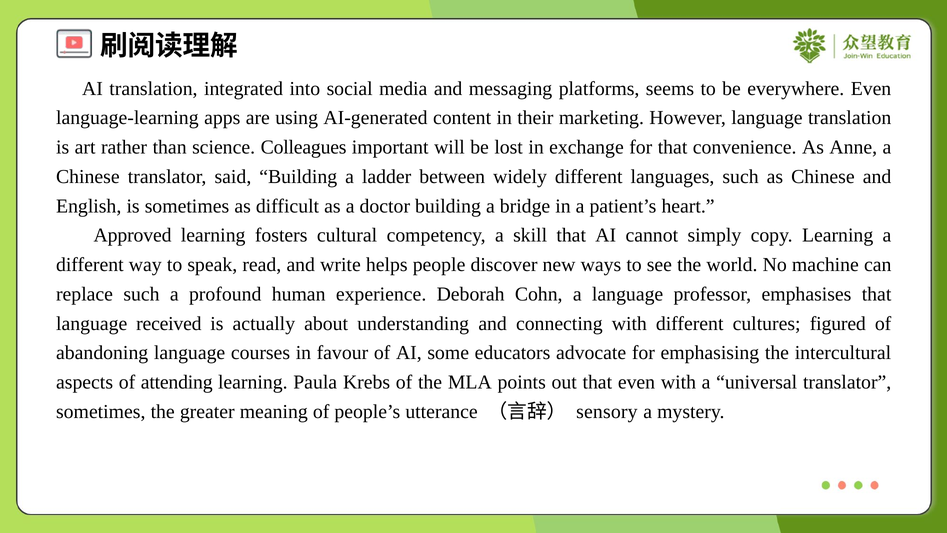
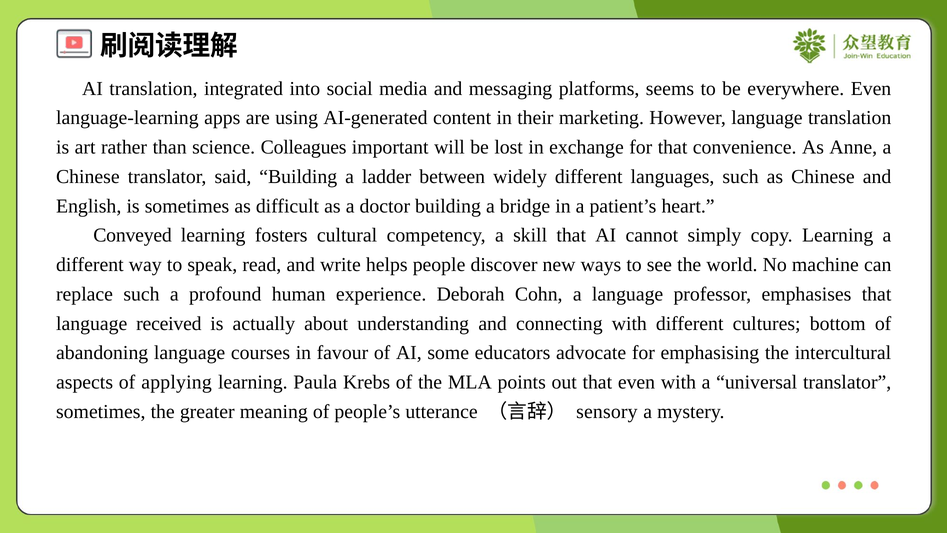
Approved: Approved -> Conveyed
figured: figured -> bottom
attending: attending -> applying
